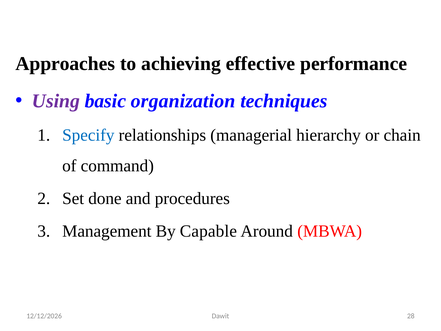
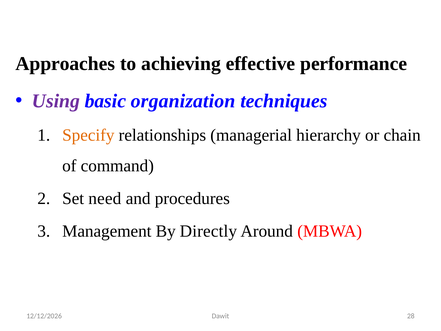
Specify colour: blue -> orange
done: done -> need
Capable: Capable -> Directly
